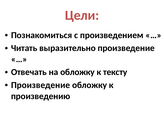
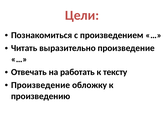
на обложку: обложку -> работать
